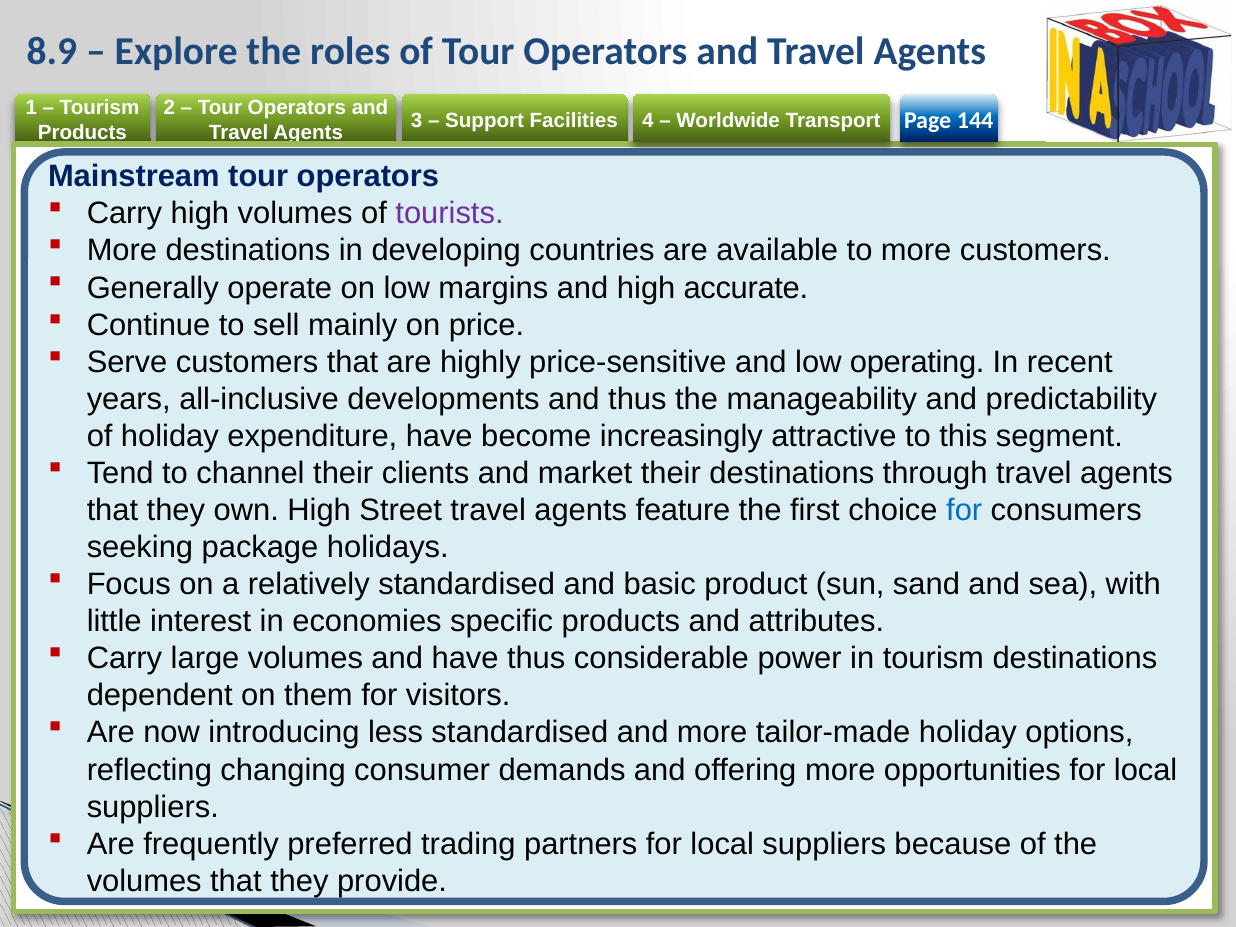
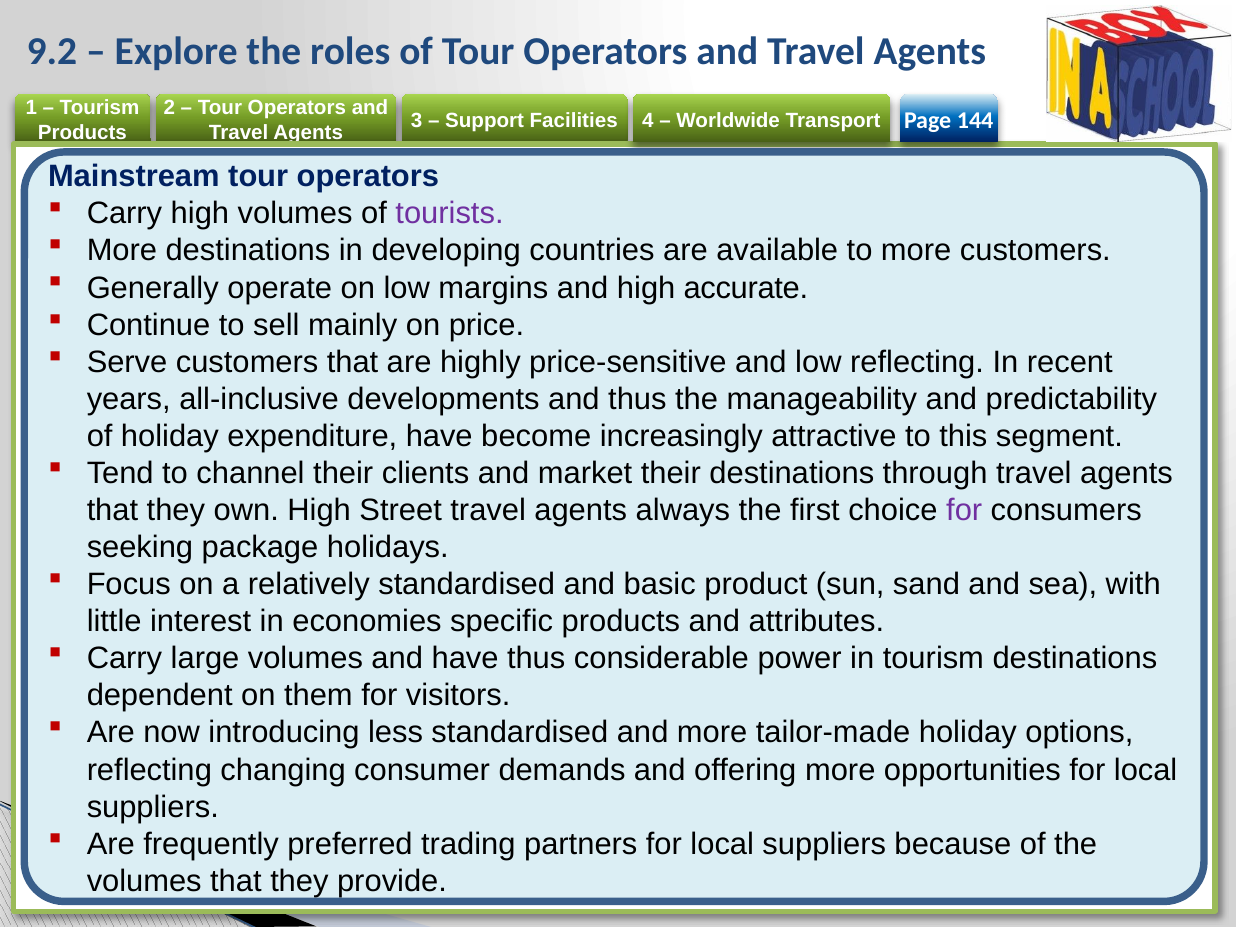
8.9: 8.9 -> 9.2
low operating: operating -> reflecting
feature: feature -> always
for at (964, 510) colour: blue -> purple
